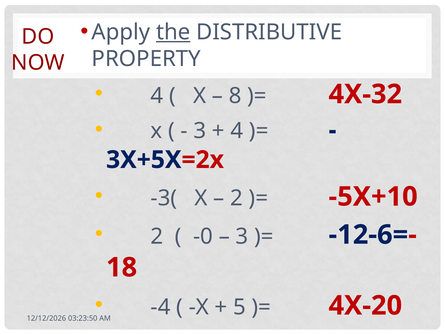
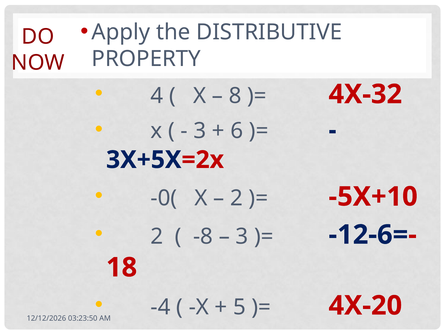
the underline: present -> none
4 at (237, 131): 4 -> 6
-3(: -3( -> -0(
-0: -0 -> -8
